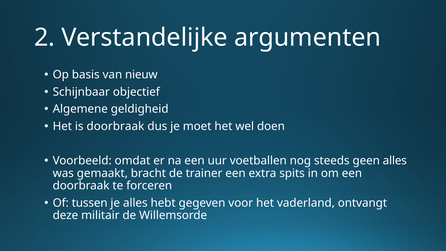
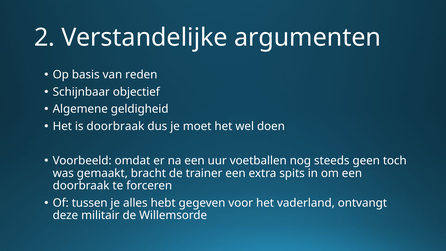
nieuw: nieuw -> reden
geen alles: alles -> toch
